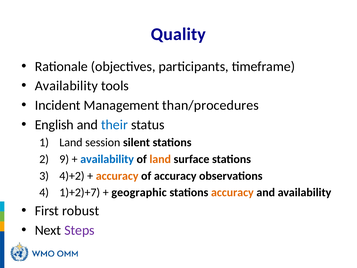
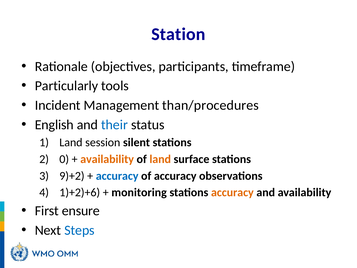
Quality: Quality -> Station
Availability at (66, 86): Availability -> Particularly
9: 9 -> 0
availability at (107, 159) colour: blue -> orange
4)+2: 4)+2 -> 9)+2
accuracy at (117, 176) colour: orange -> blue
1)+2)+7: 1)+2)+7 -> 1)+2)+6
geographic: geographic -> monitoring
robust: robust -> ensure
Steps colour: purple -> blue
